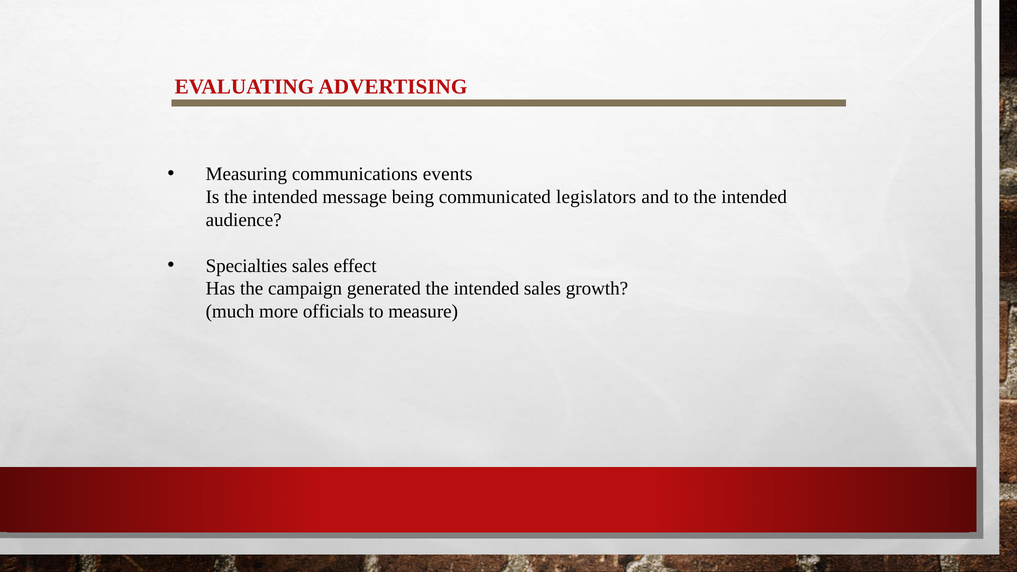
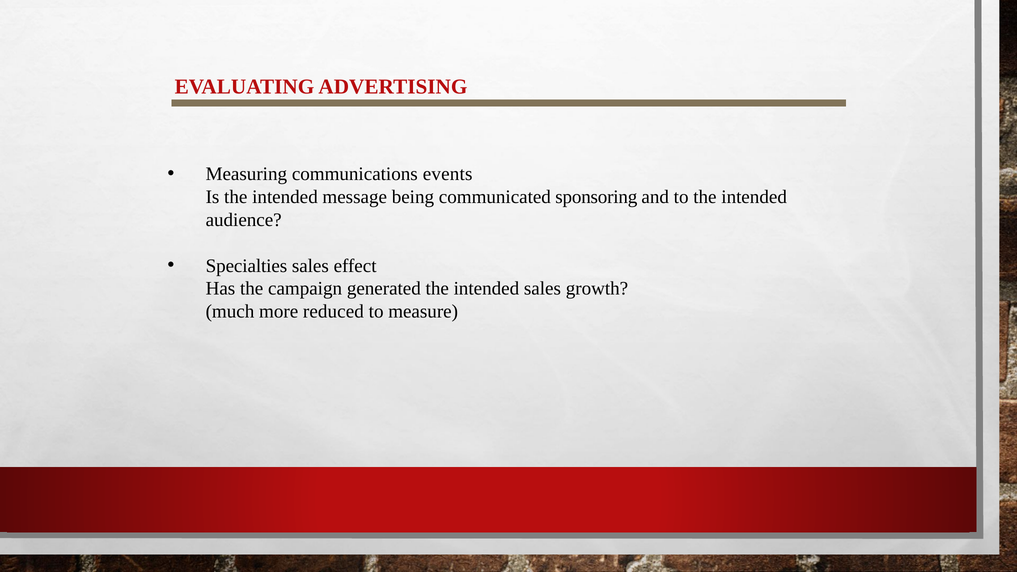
legislators: legislators -> sponsoring
officials: officials -> reduced
